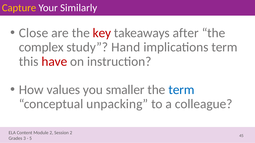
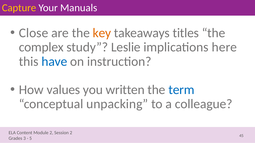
Similarly: Similarly -> Manuals
key colour: red -> orange
after: after -> titles
Hand: Hand -> Leslie
implications term: term -> here
have colour: red -> blue
smaller: smaller -> written
